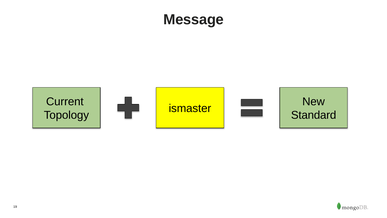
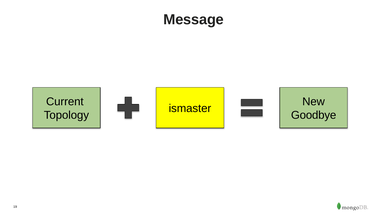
Standard: Standard -> Goodbye
